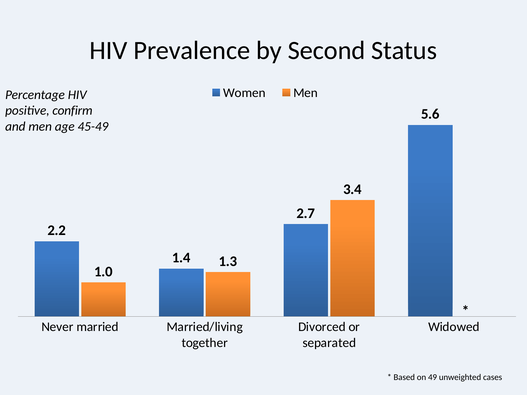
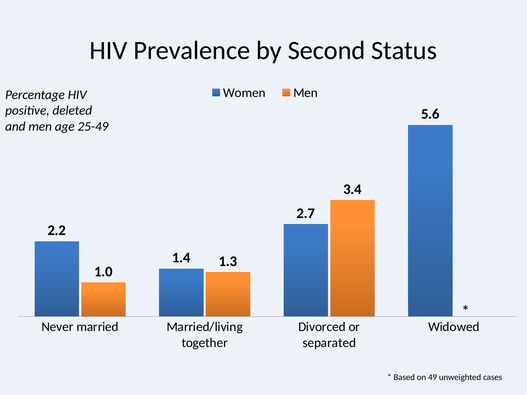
confirm: confirm -> deleted
45-49: 45-49 -> 25-49
